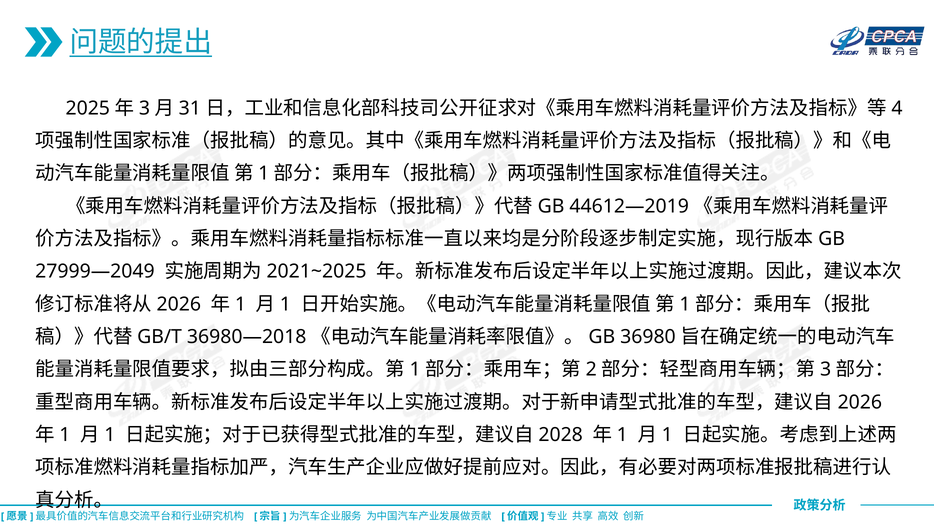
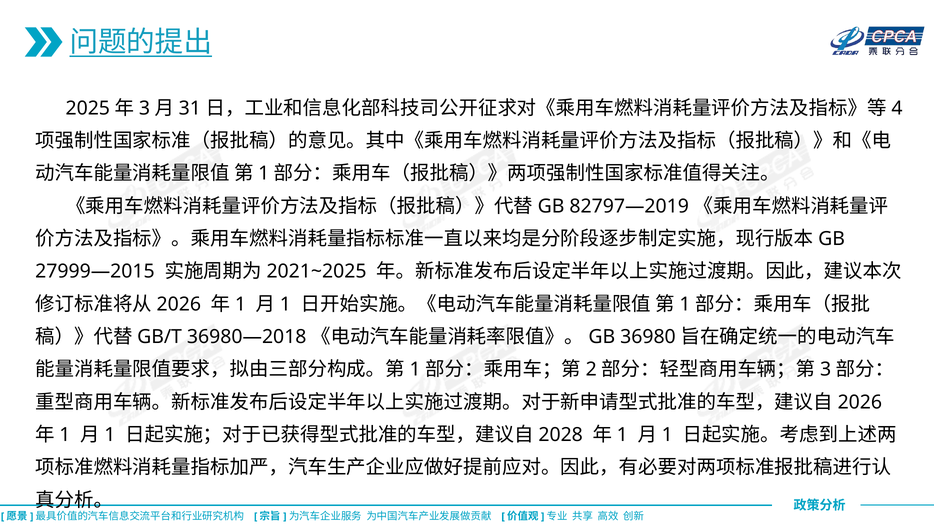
44612—2019: 44612—2019 -> 82797—2019
27999—2049: 27999—2049 -> 27999—2015
